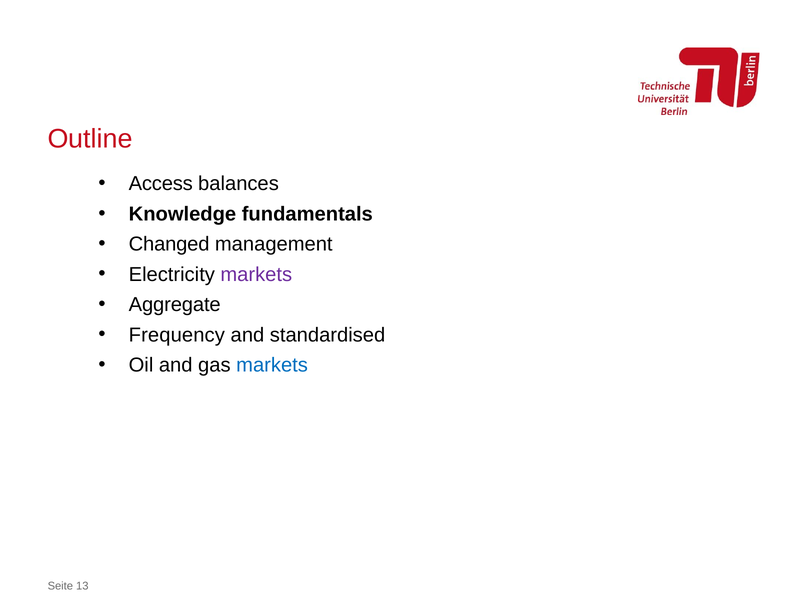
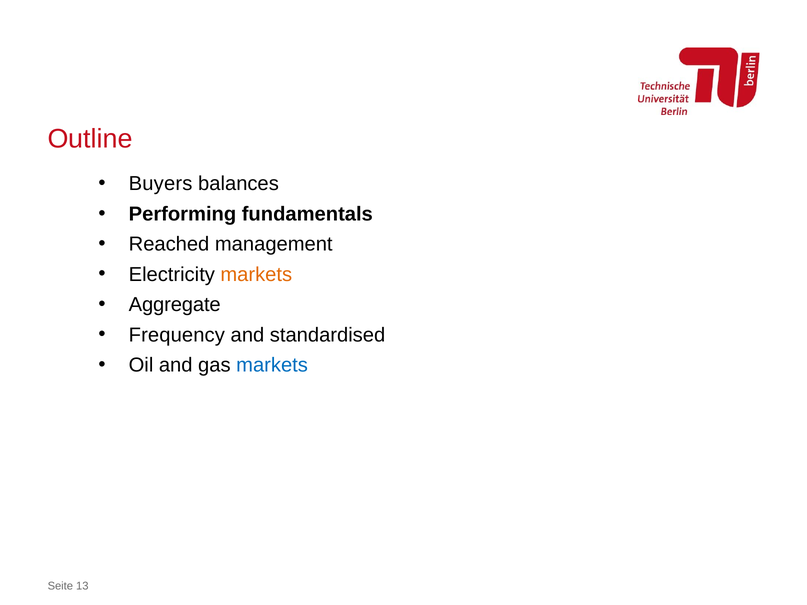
Access: Access -> Buyers
Knowledge: Knowledge -> Performing
Changed: Changed -> Reached
markets at (256, 275) colour: purple -> orange
